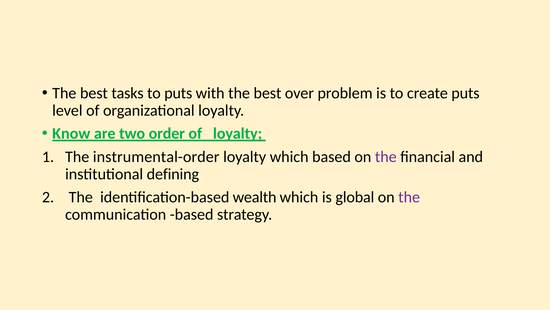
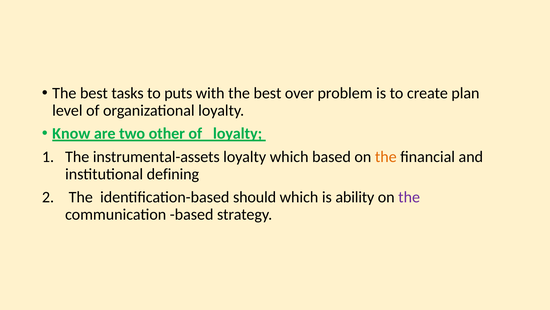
create puts: puts -> plan
order: order -> other
instrumental-order: instrumental-order -> instrumental-assets
the at (386, 156) colour: purple -> orange
wealth: wealth -> should
global: global -> ability
